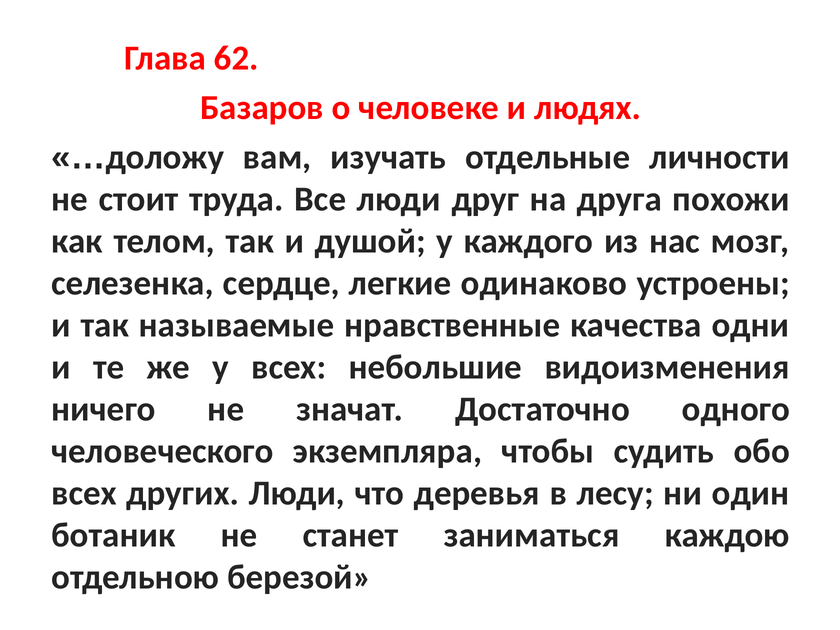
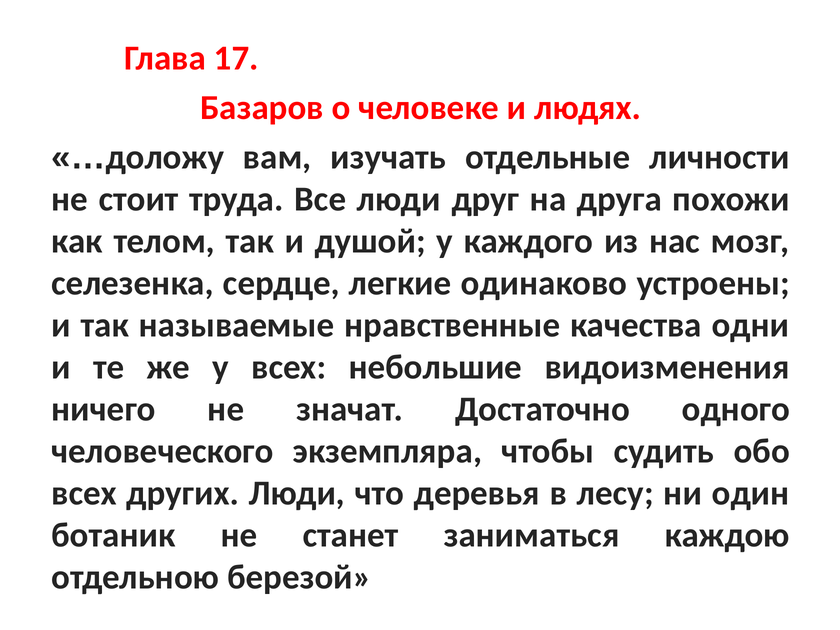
62: 62 -> 17
